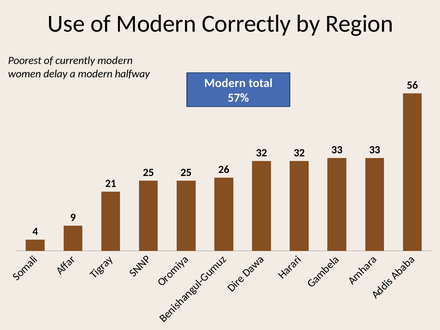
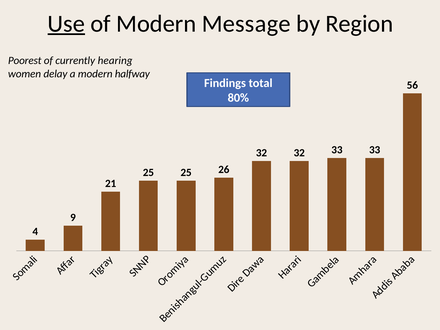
Use underline: none -> present
Correctly: Correctly -> Message
currently modern: modern -> hearing
Modern at (225, 83): Modern -> Findings
57%: 57% -> 80%
